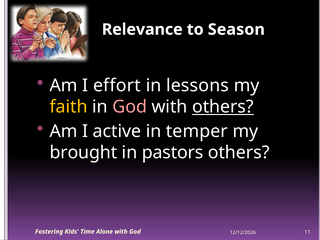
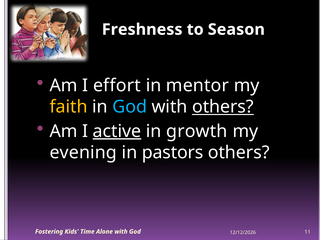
Relevance: Relevance -> Freshness
lessons: lessons -> mentor
God at (130, 107) colour: pink -> light blue
active underline: none -> present
temper: temper -> growth
brought: brought -> evening
